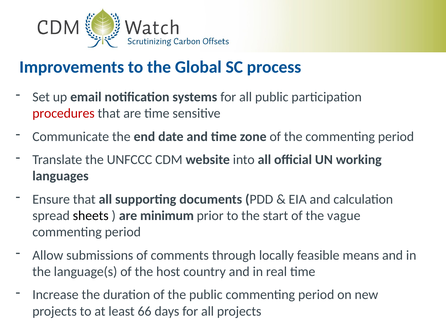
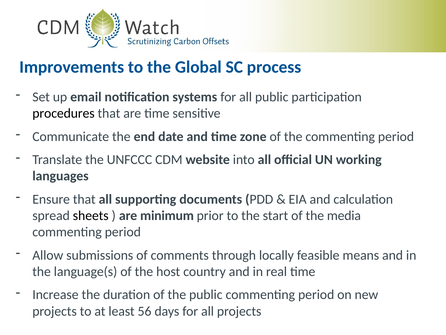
procedures colour: red -> black
vague: vague -> media
66: 66 -> 56
